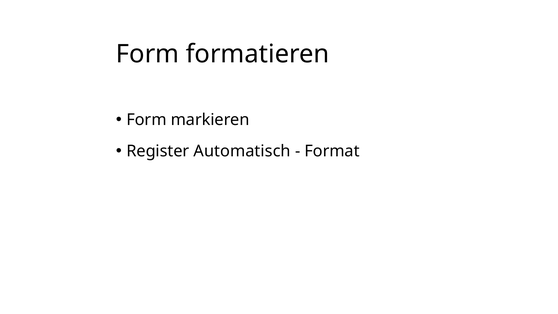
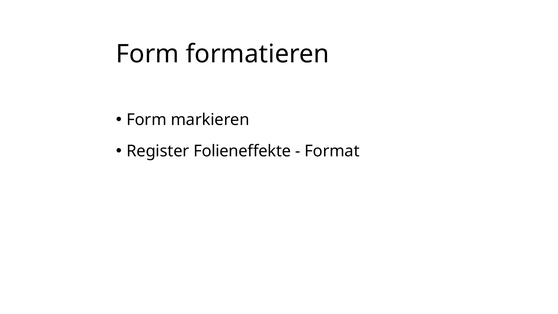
Automatisch: Automatisch -> Folieneffekte
